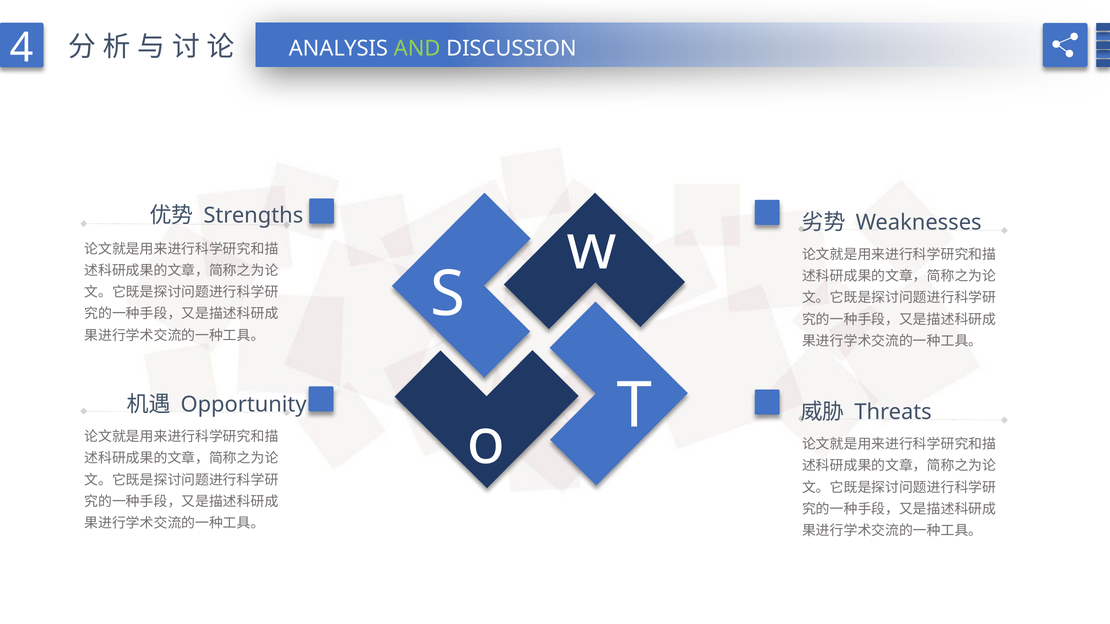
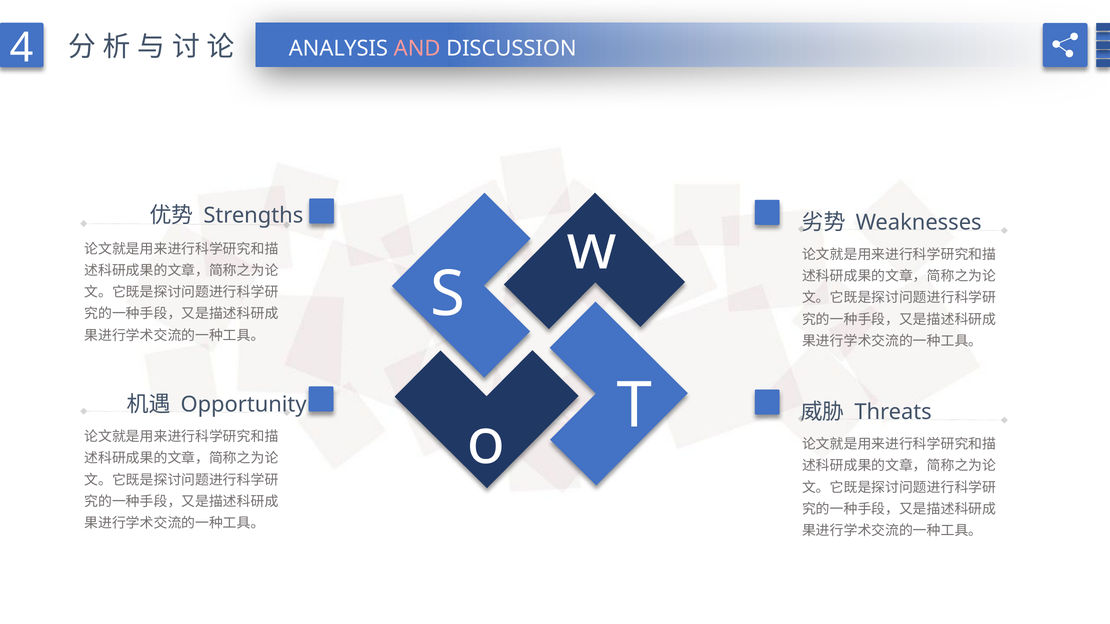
AND colour: light green -> pink
